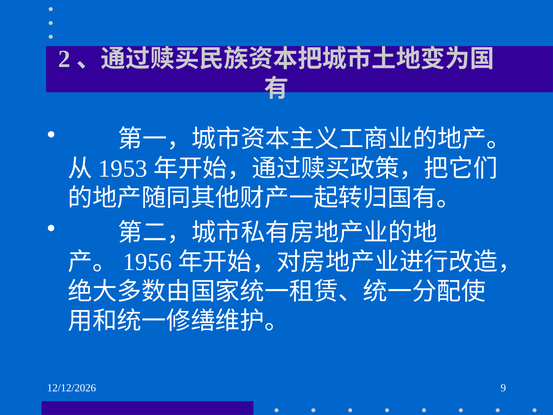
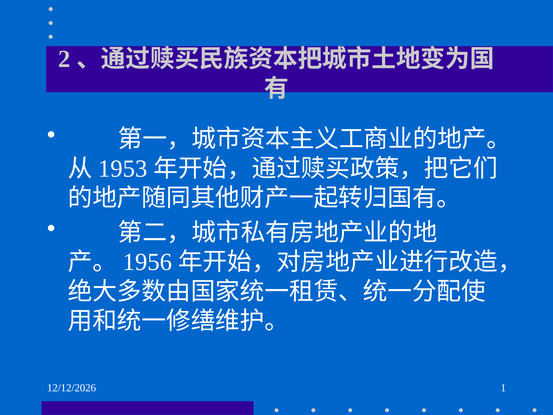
9: 9 -> 1
